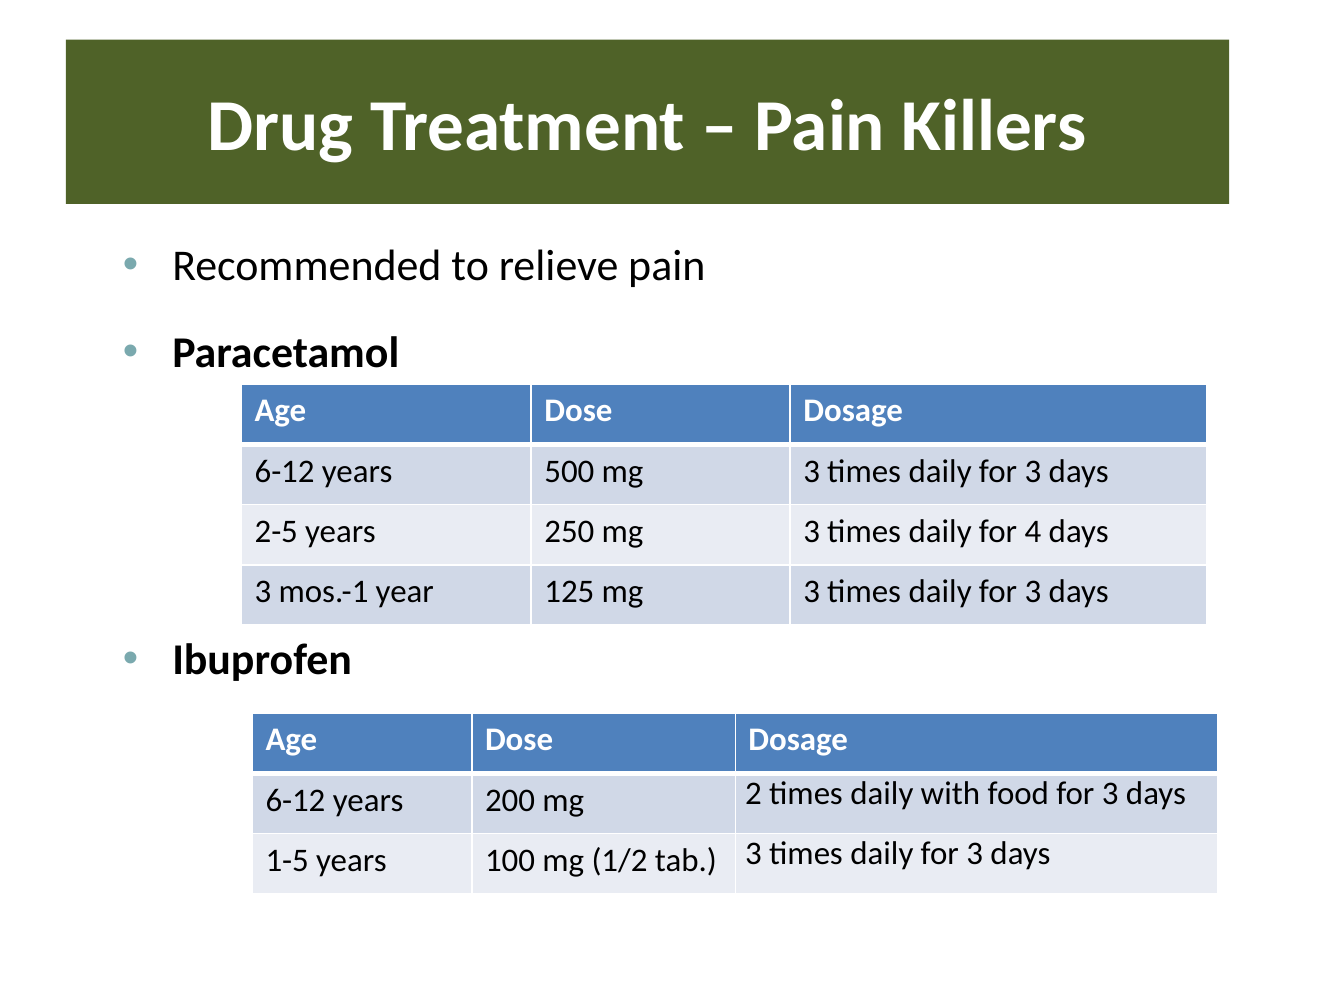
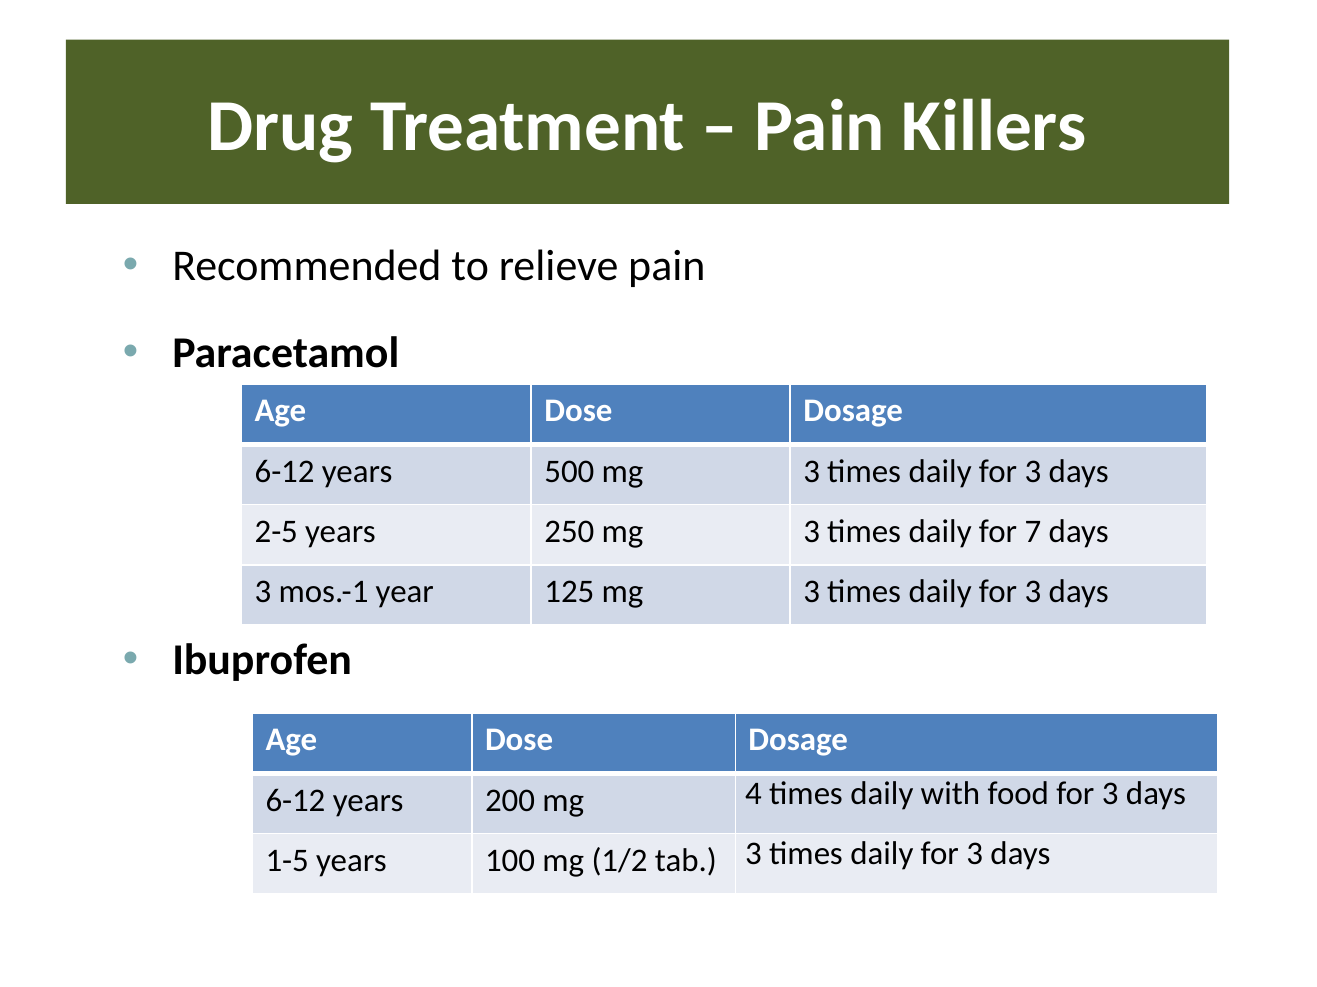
4: 4 -> 7
2: 2 -> 4
